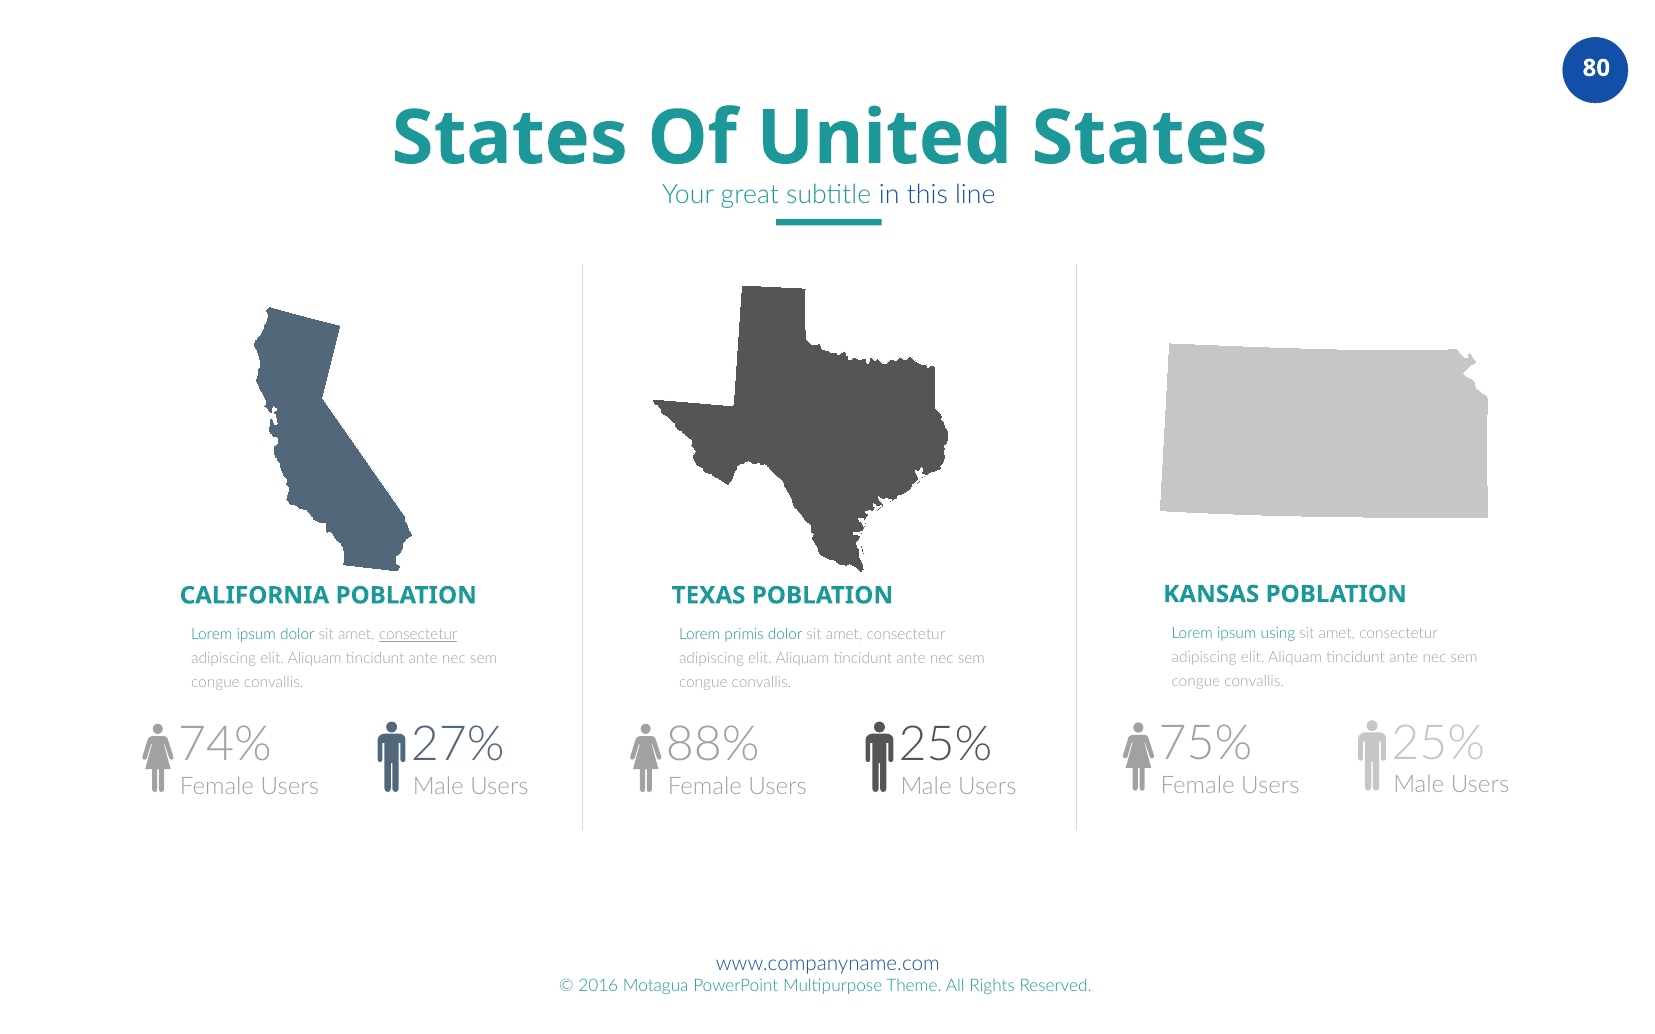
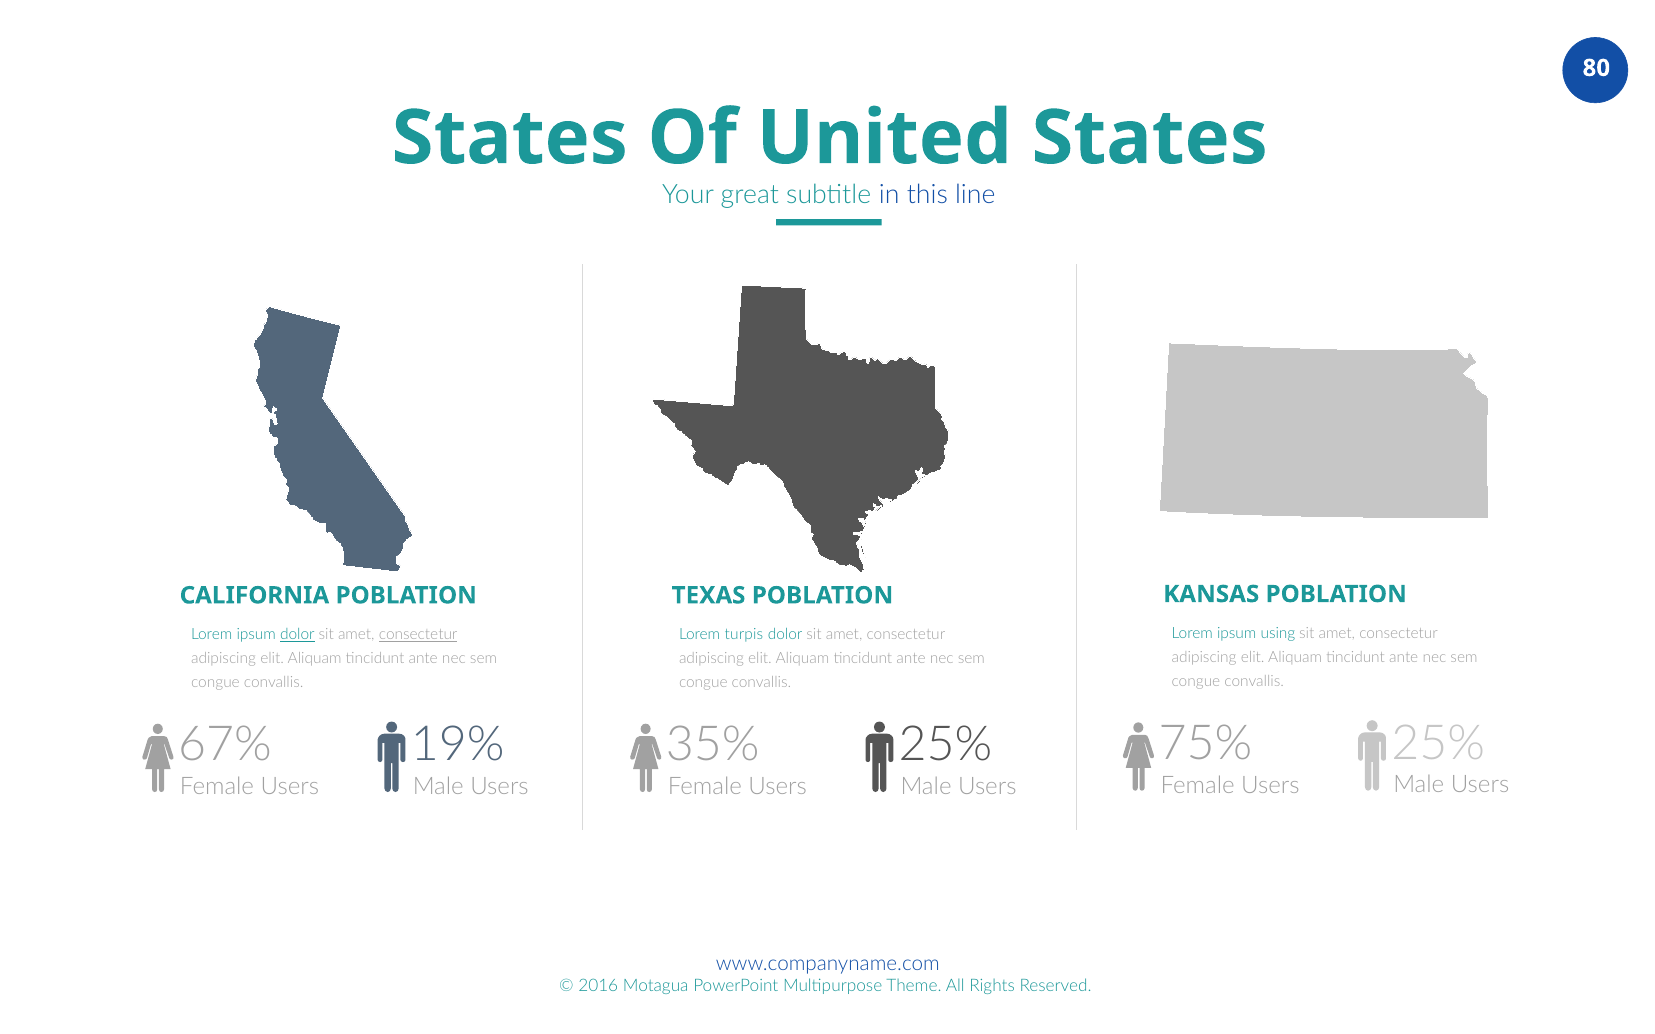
dolor at (297, 635) underline: none -> present
primis: primis -> turpis
74%: 74% -> 67%
27%: 27% -> 19%
88%: 88% -> 35%
